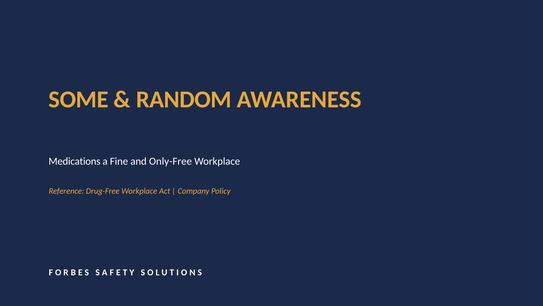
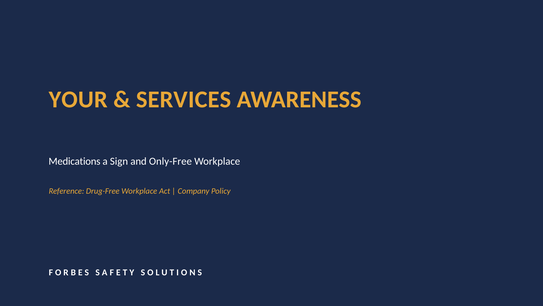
SOME: SOME -> YOUR
RANDOM: RANDOM -> SERVICES
Fine: Fine -> Sign
